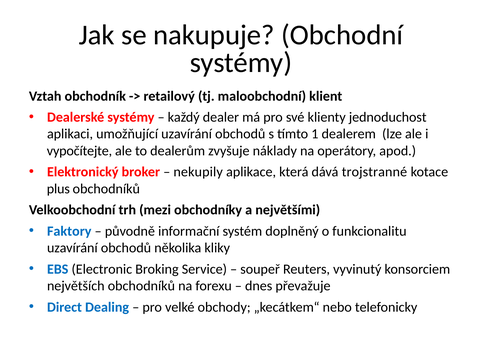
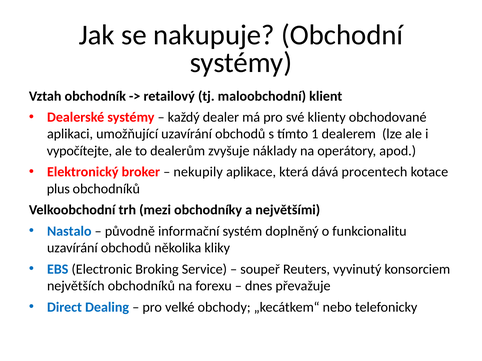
jednoduchost: jednoduchost -> obchodované
trojstranné: trojstranné -> procentech
Faktory: Faktory -> Nastalo
